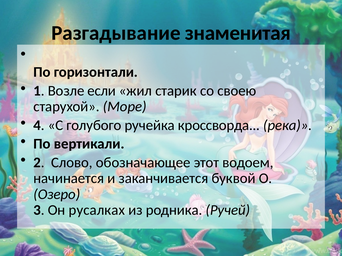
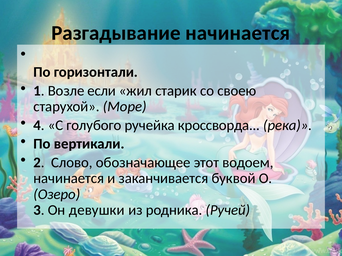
Разгадывание знаменитая: знаменитая -> начинается
русалках: русалках -> девушки
